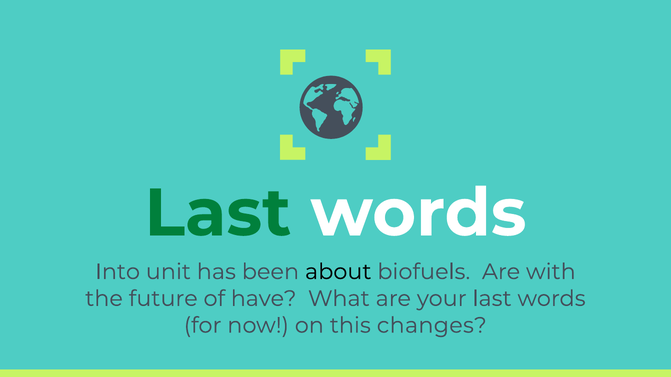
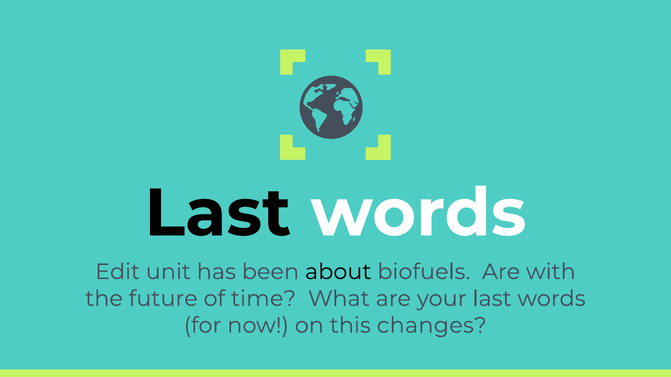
Last at (218, 214) colour: green -> black
Into: Into -> Edit
have: have -> time
